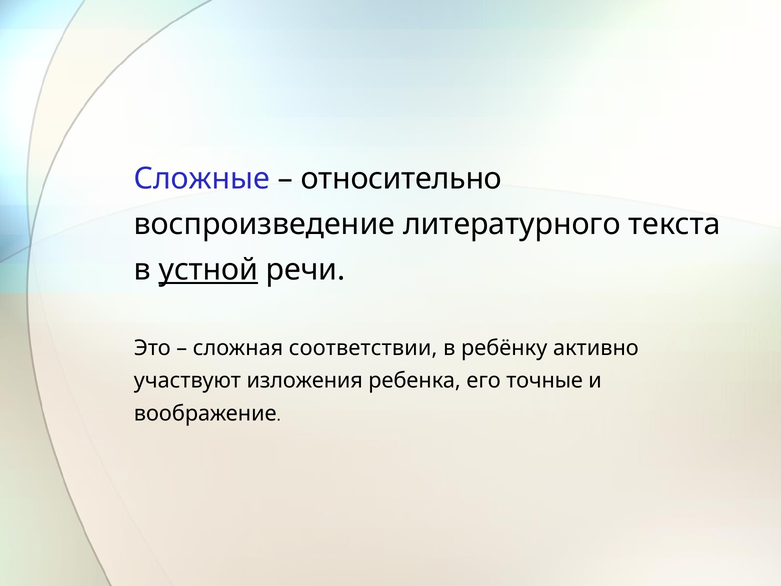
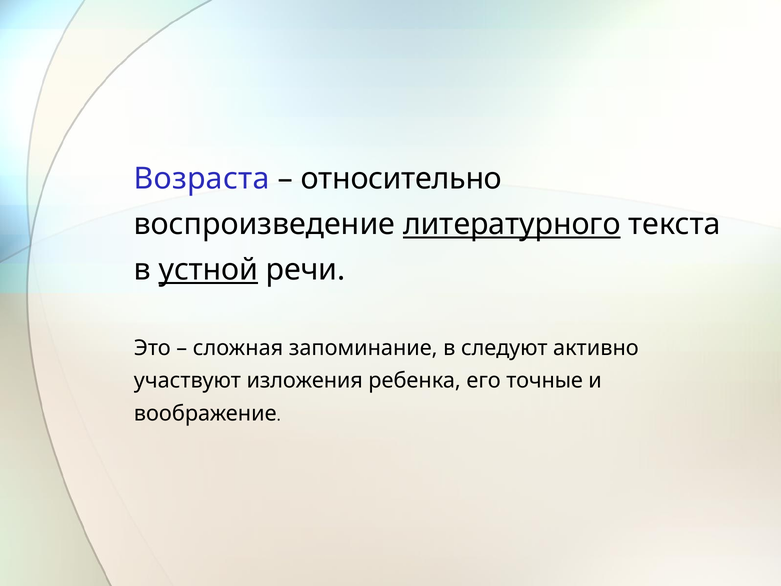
Сложные: Сложные -> Возраста
литературного underline: none -> present
соответствии: соответствии -> запоминание
ребёнку: ребёнку -> следуют
